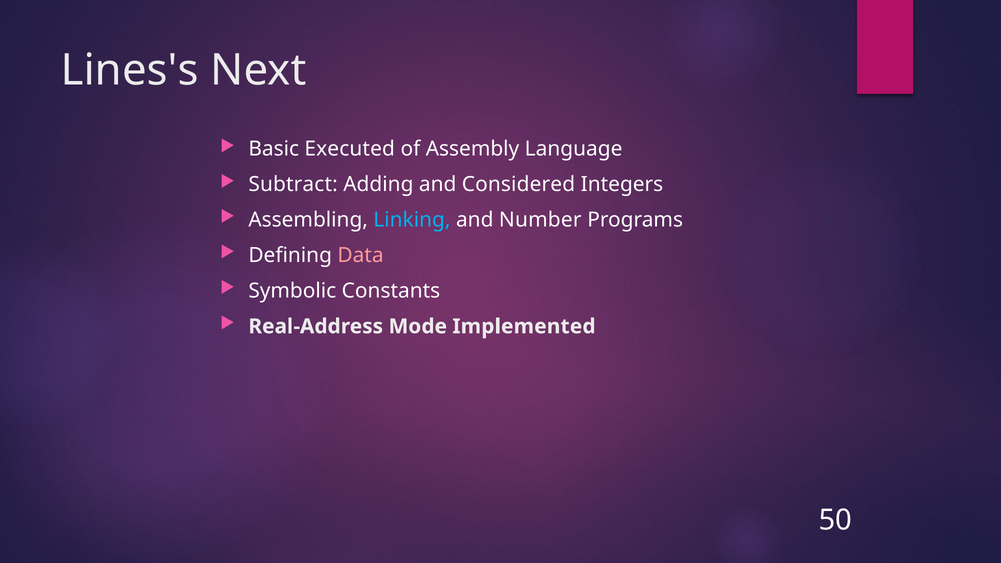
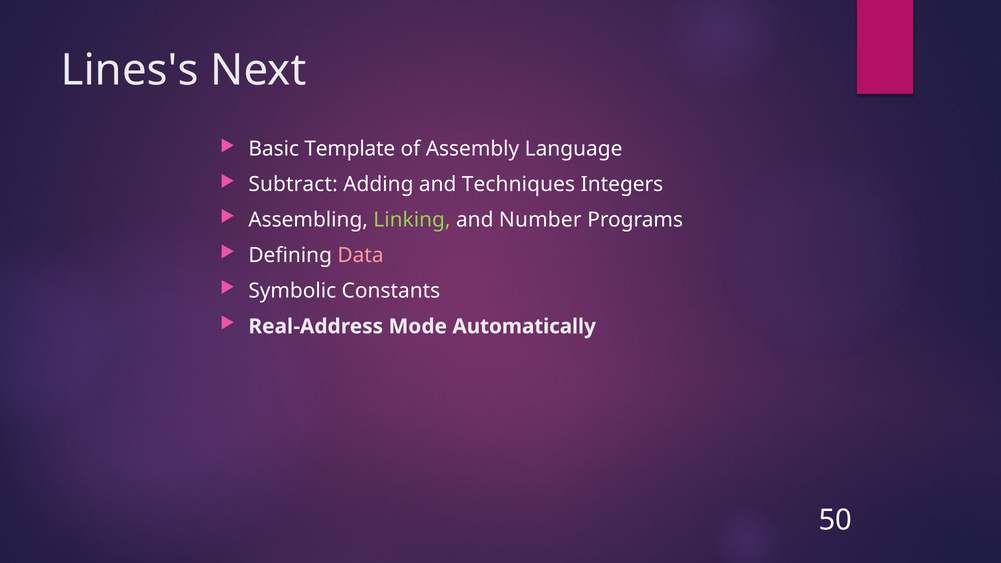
Executed: Executed -> Template
Considered: Considered -> Techniques
Linking colour: light blue -> light green
Implemented: Implemented -> Automatically
